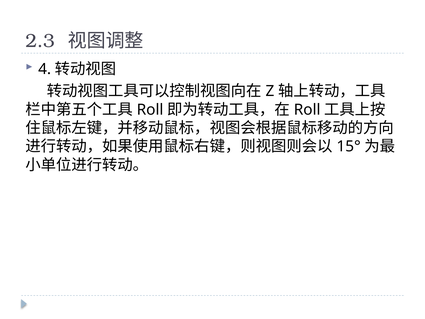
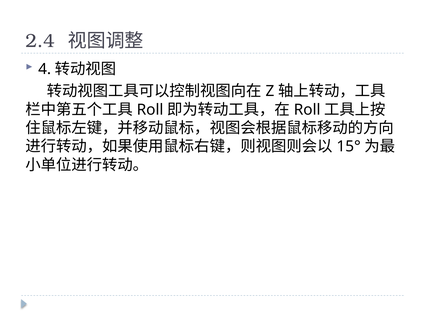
2.3: 2.3 -> 2.4
